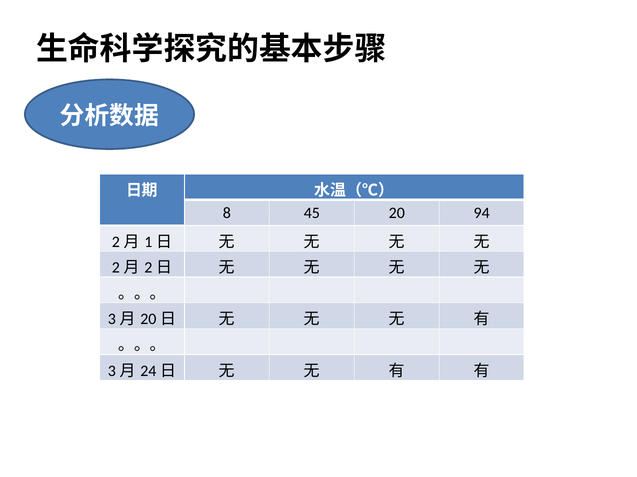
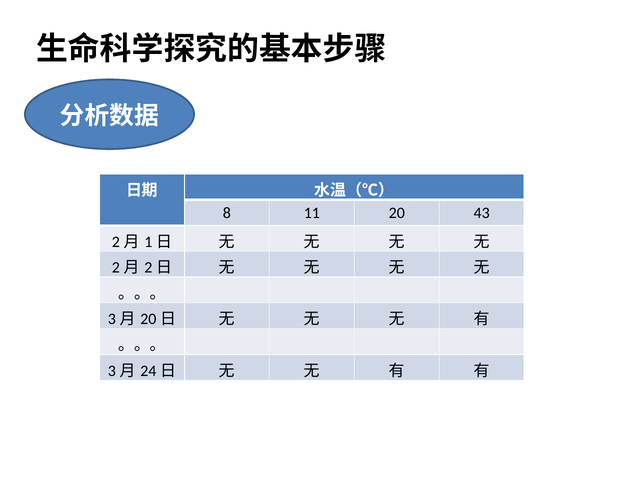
45: 45 -> 11
94: 94 -> 43
